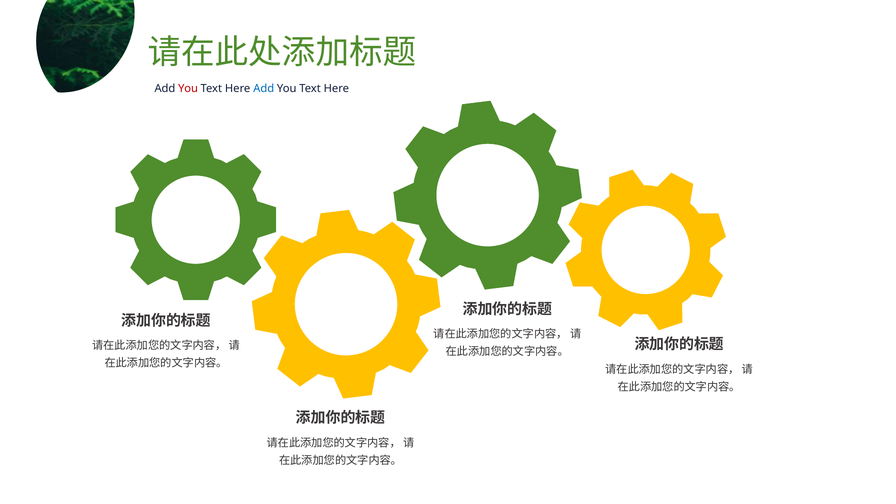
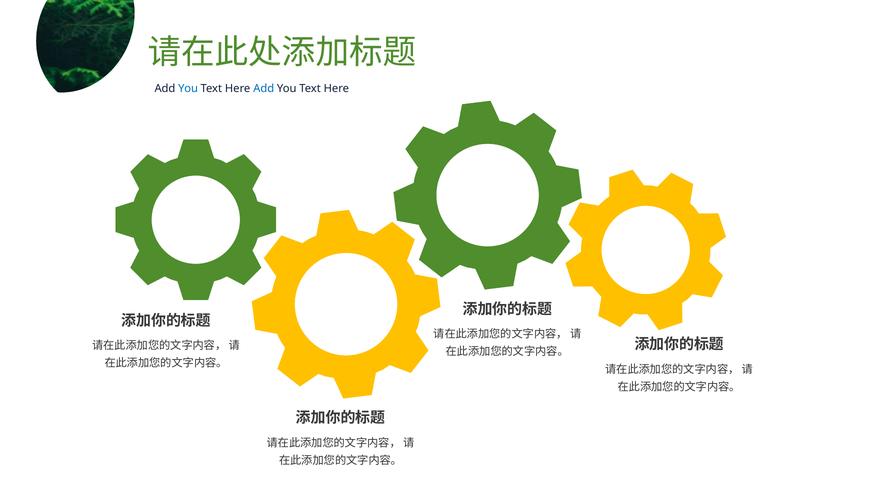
You at (188, 88) colour: red -> blue
